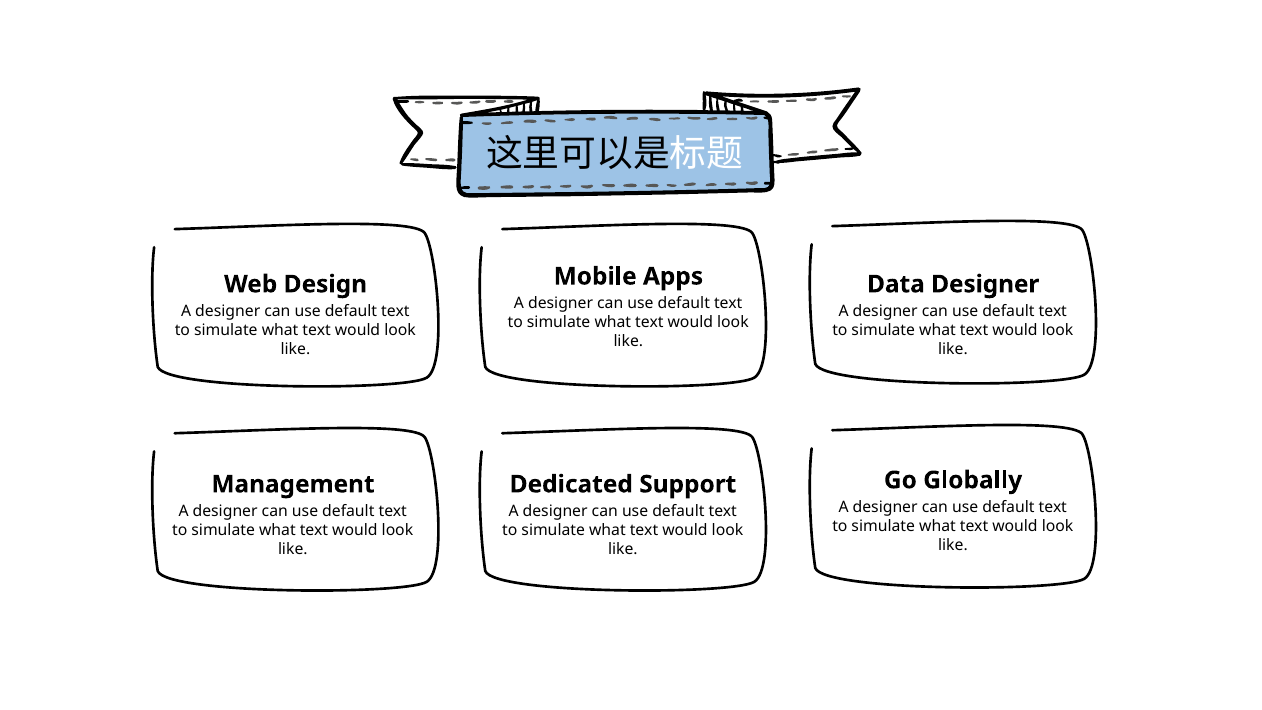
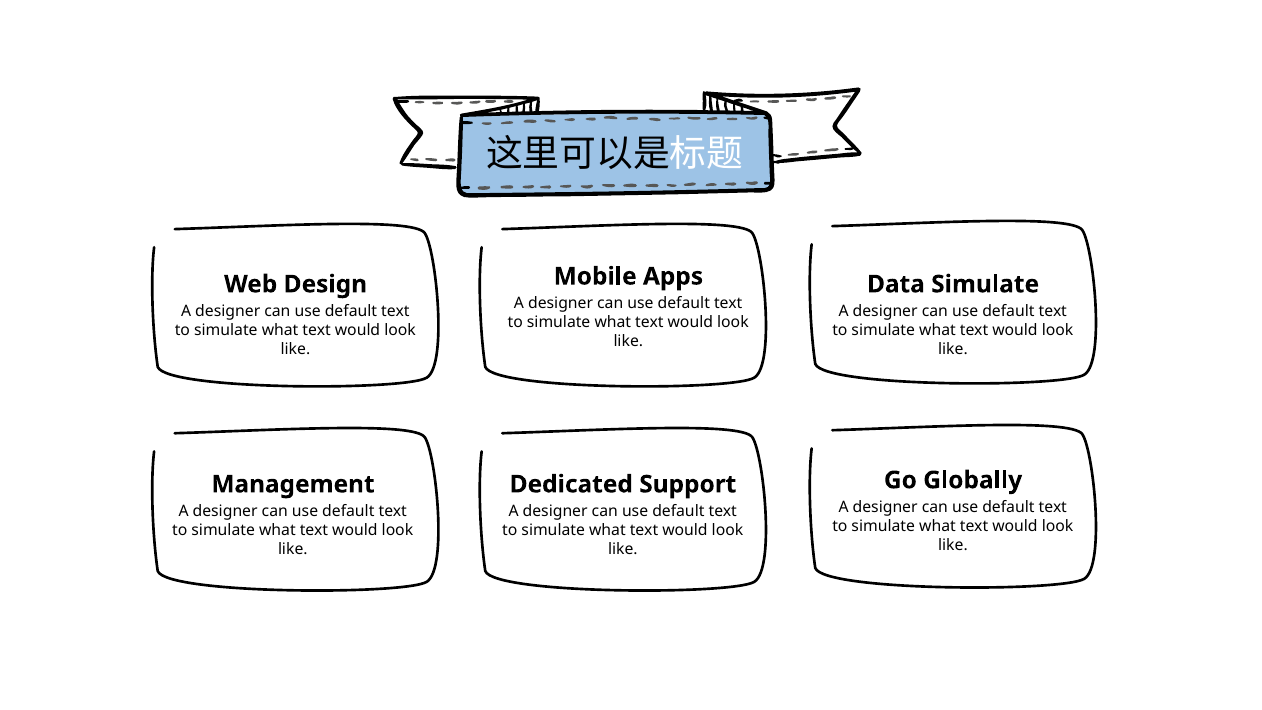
Data Designer: Designer -> Simulate
